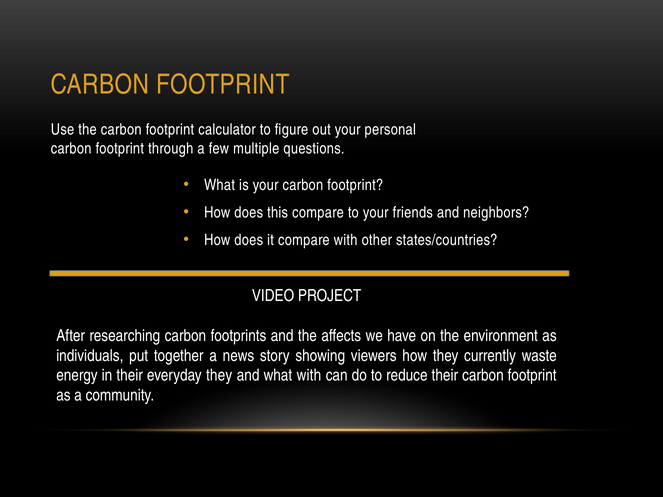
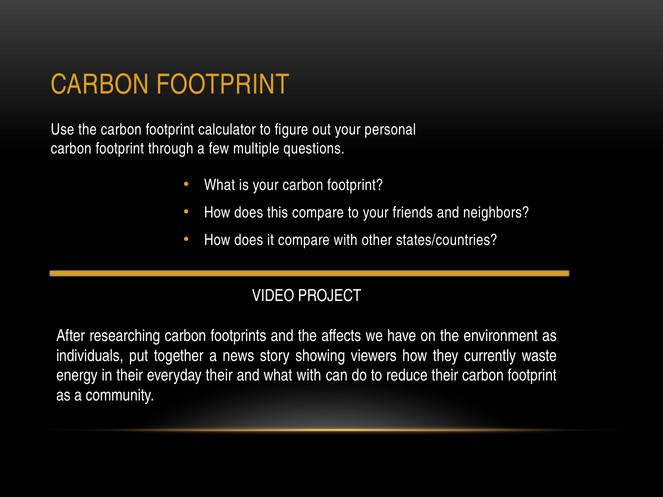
everyday they: they -> their
